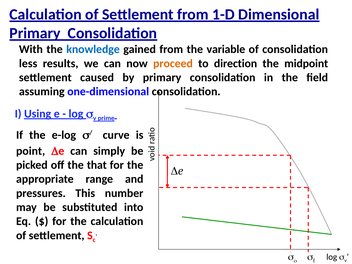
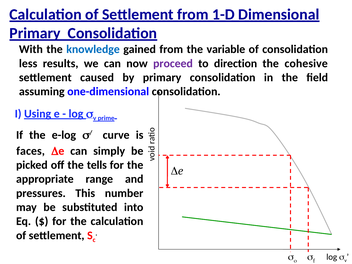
proceed colour: orange -> purple
midpoint: midpoint -> cohesive
point: point -> faces
that: that -> tells
